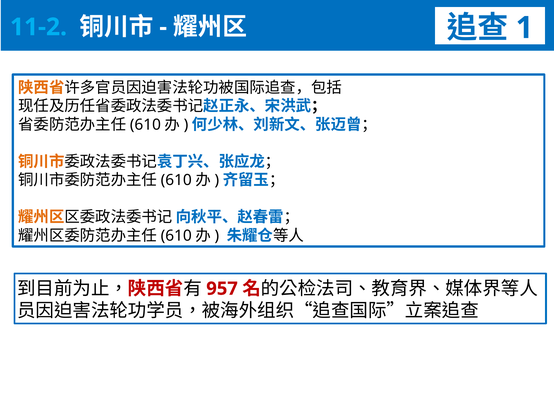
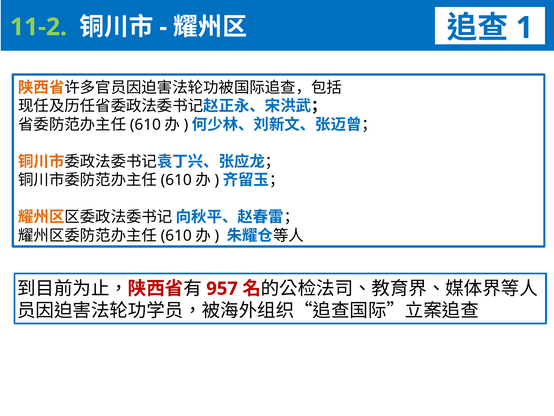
11-2 colour: light blue -> light green
